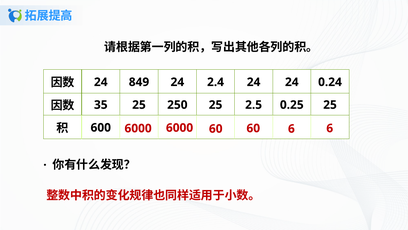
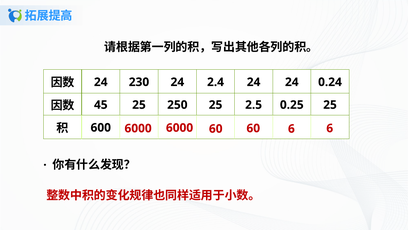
849: 849 -> 230
35: 35 -> 45
